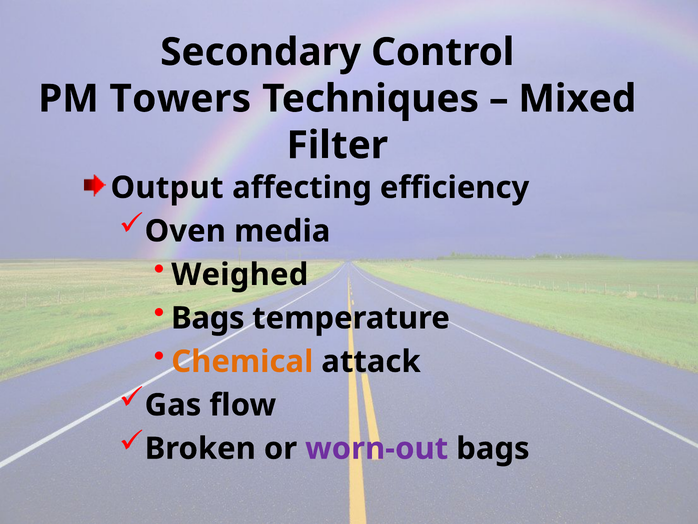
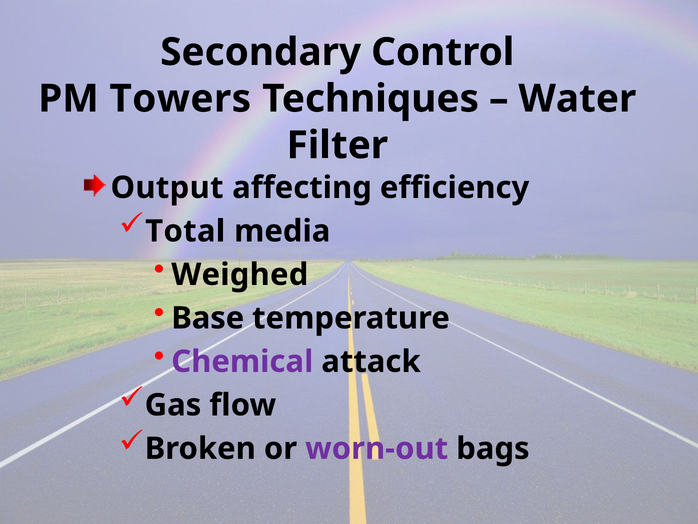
Mixed: Mixed -> Water
Oven: Oven -> Total
Bags at (208, 318): Bags -> Base
Chemical colour: orange -> purple
